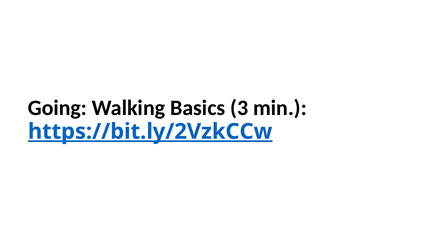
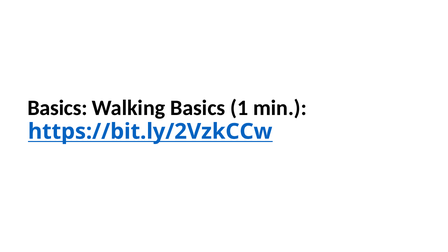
Going at (57, 108): Going -> Basics
3: 3 -> 1
https://bit.ly/2VzkCCw underline: present -> none
